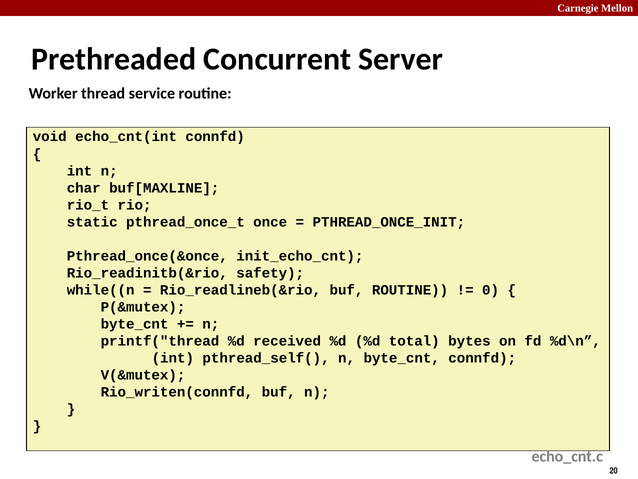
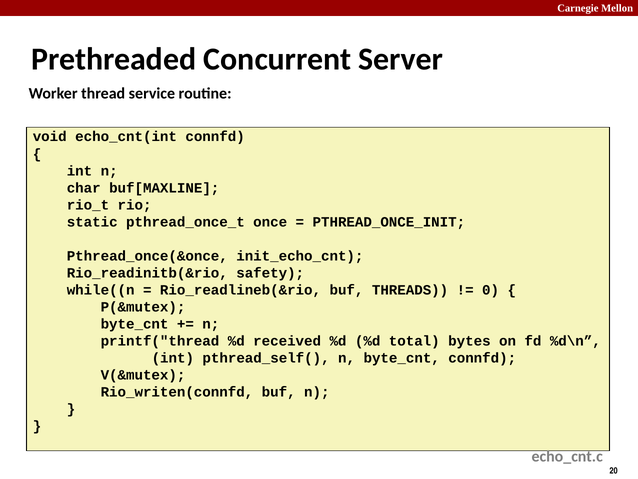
buf ROUTINE: ROUTINE -> THREADS
